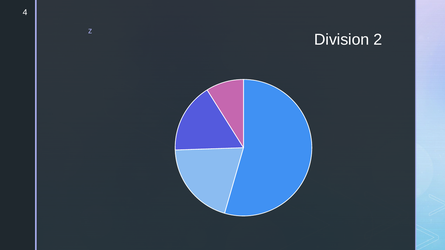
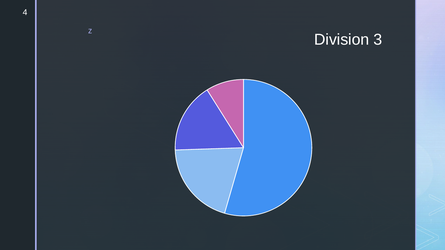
2: 2 -> 3
